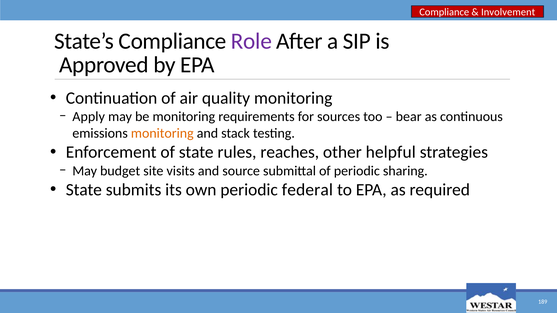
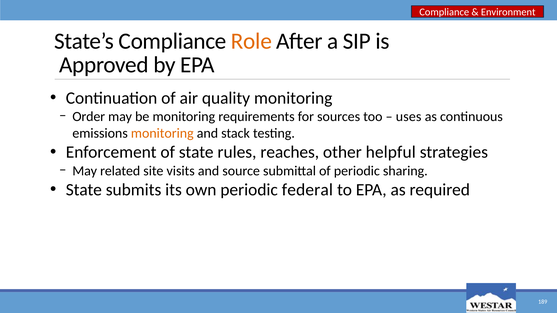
Involvement: Involvement -> Environment
Role colour: purple -> orange
Apply: Apply -> Order
bear: bear -> uses
budget: budget -> related
